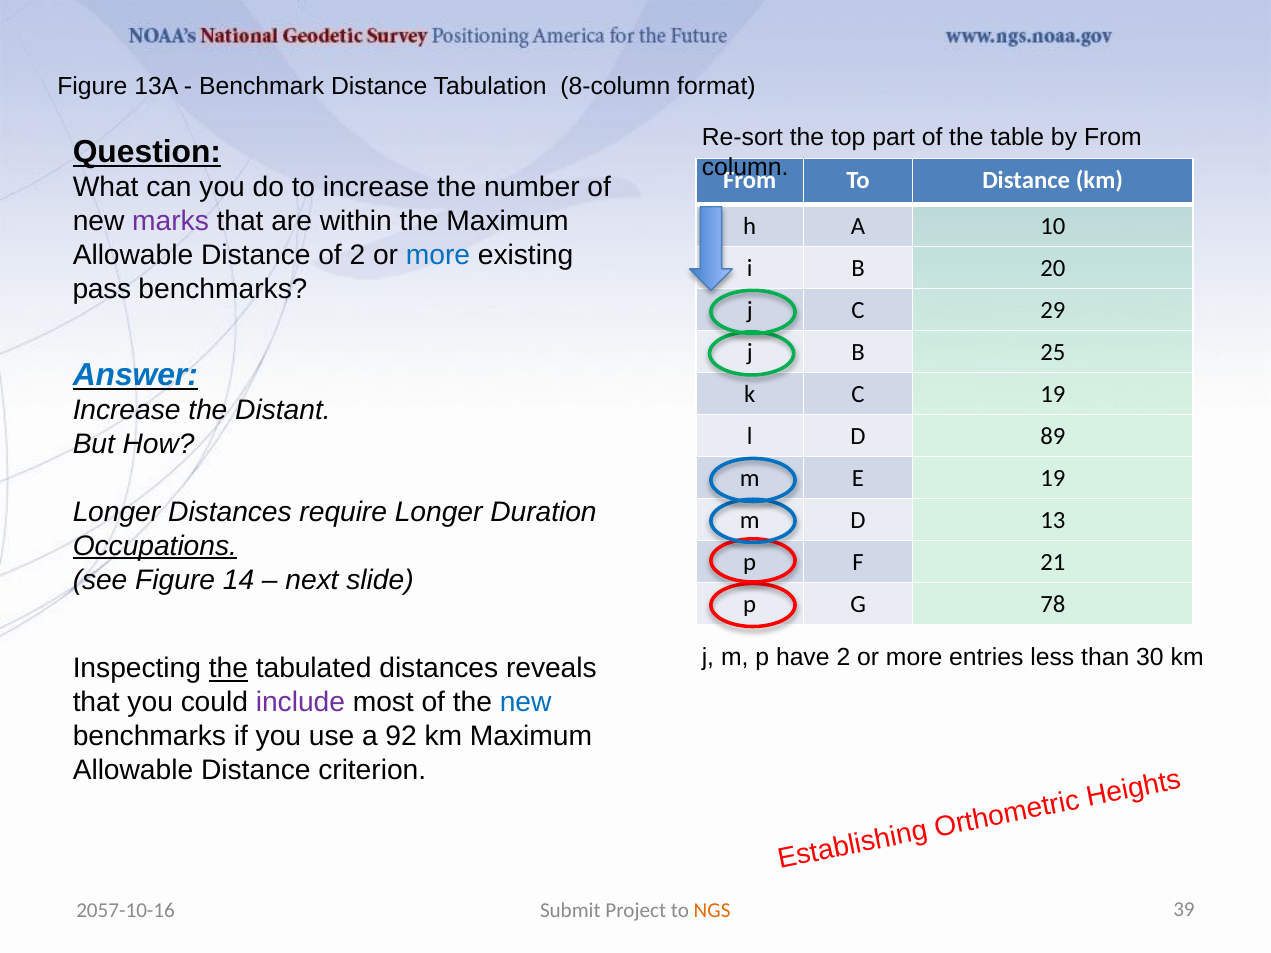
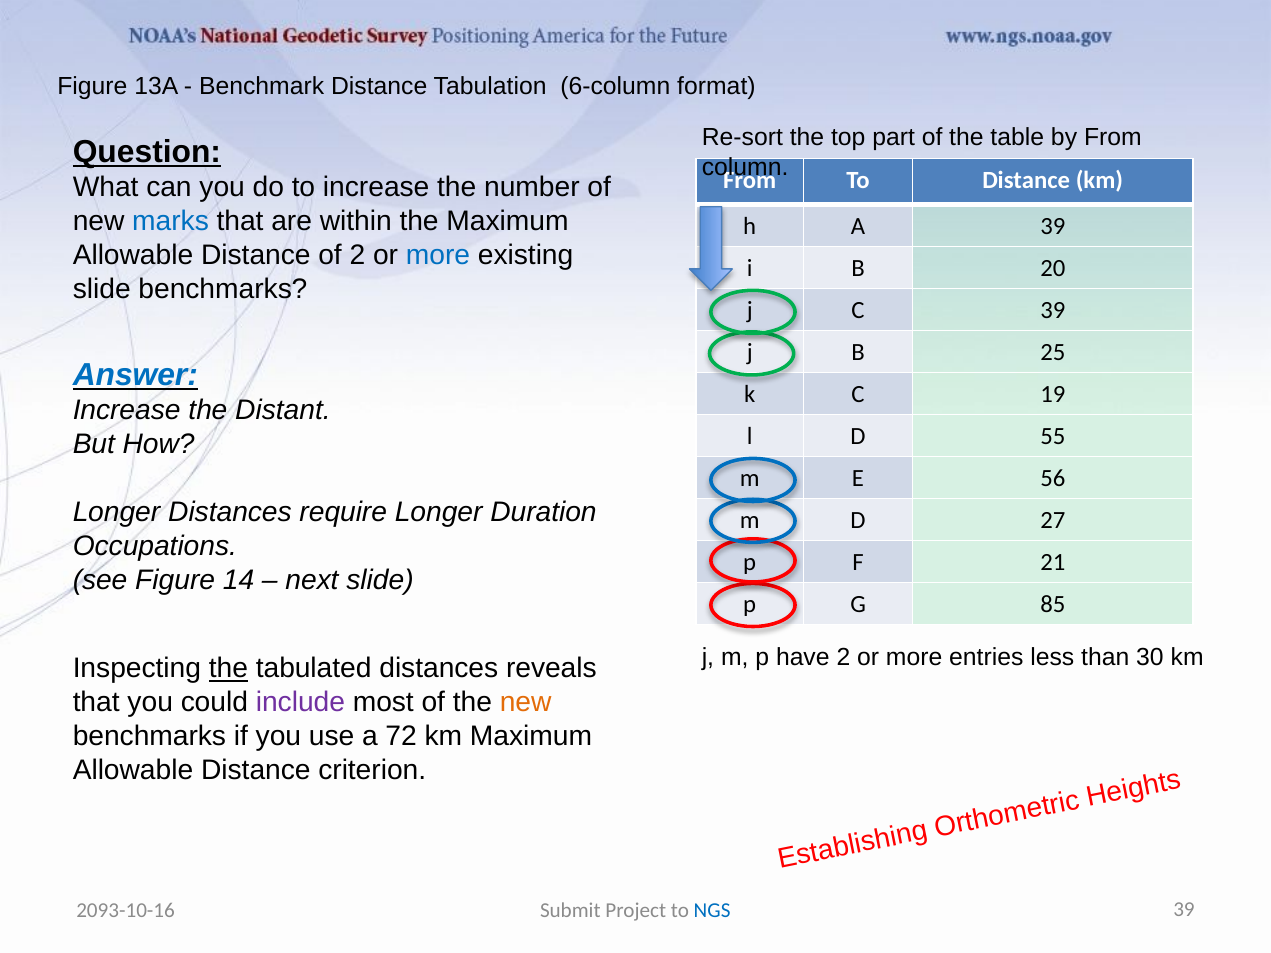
8-column: 8-column -> 6-column
marks colour: purple -> blue
A 10: 10 -> 39
pass at (102, 289): pass -> slide
C 29: 29 -> 39
89: 89 -> 55
E 19: 19 -> 56
13: 13 -> 27
Occupations underline: present -> none
78: 78 -> 85
new at (526, 703) colour: blue -> orange
92: 92 -> 72
2057-10-16: 2057-10-16 -> 2093-10-16
NGS colour: orange -> blue
